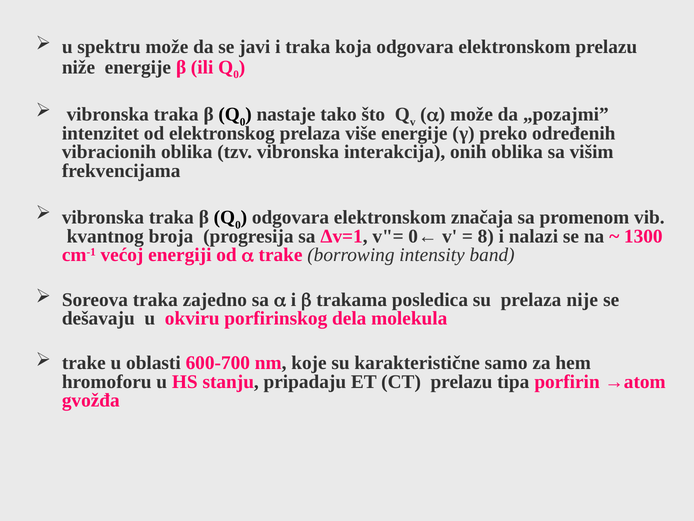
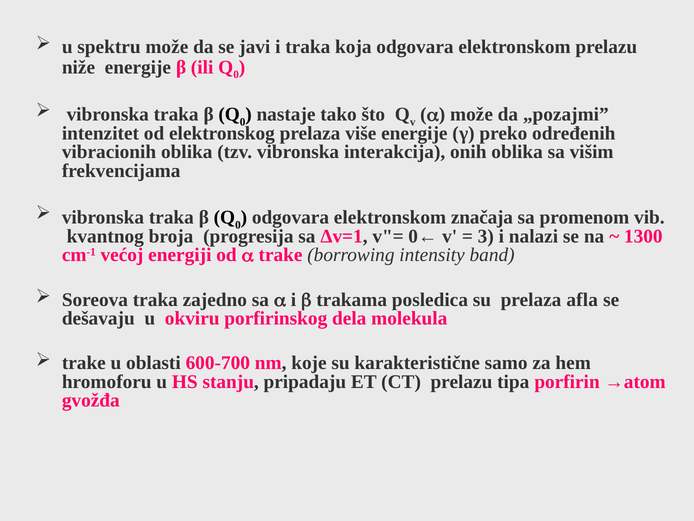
8: 8 -> 3
nije: nije -> afla
